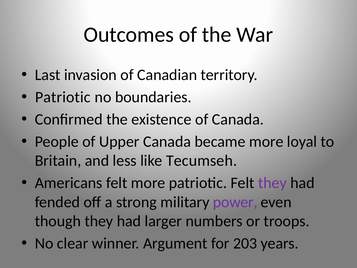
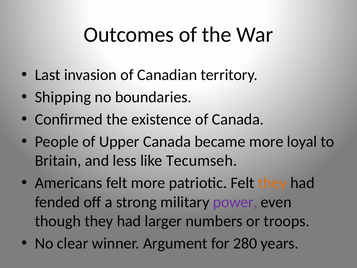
Patriotic at (63, 97): Patriotic -> Shipping
they at (272, 183) colour: purple -> orange
203: 203 -> 280
